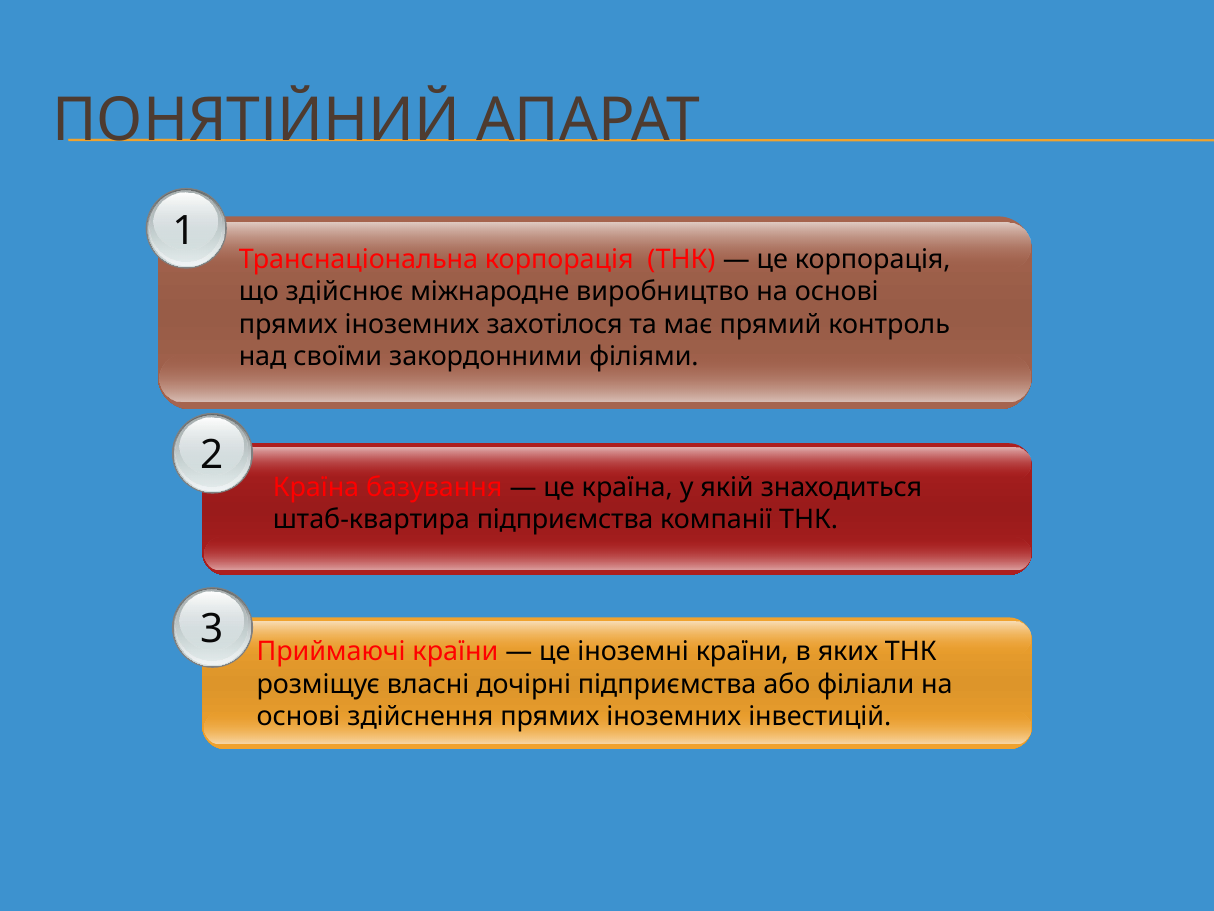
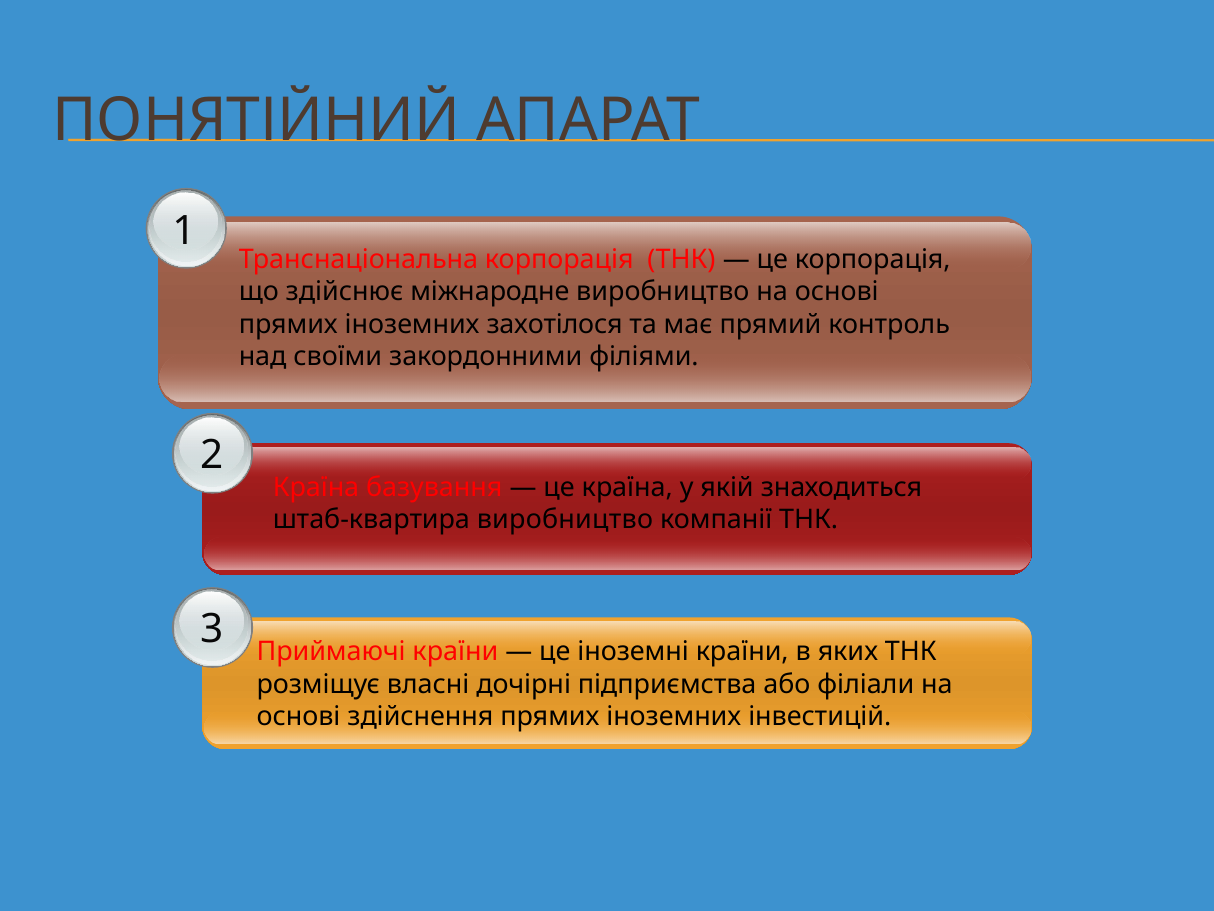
штаб-квартира підприємства: підприємства -> виробництво
